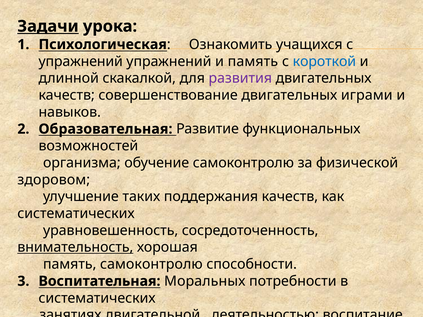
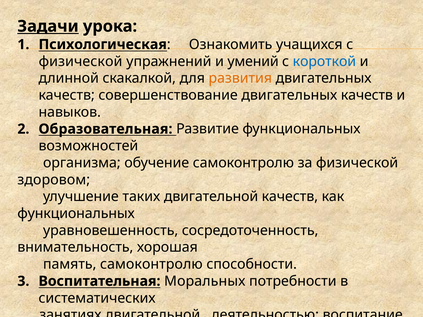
упражнений at (81, 61): упражнений -> физической
и память: память -> умений
развития colour: purple -> orange
совершенствование двигательных играми: играми -> качеств
таких поддержания: поддержания -> двигательной
систематических at (76, 214): систематических -> функциональных
внимательность underline: present -> none
